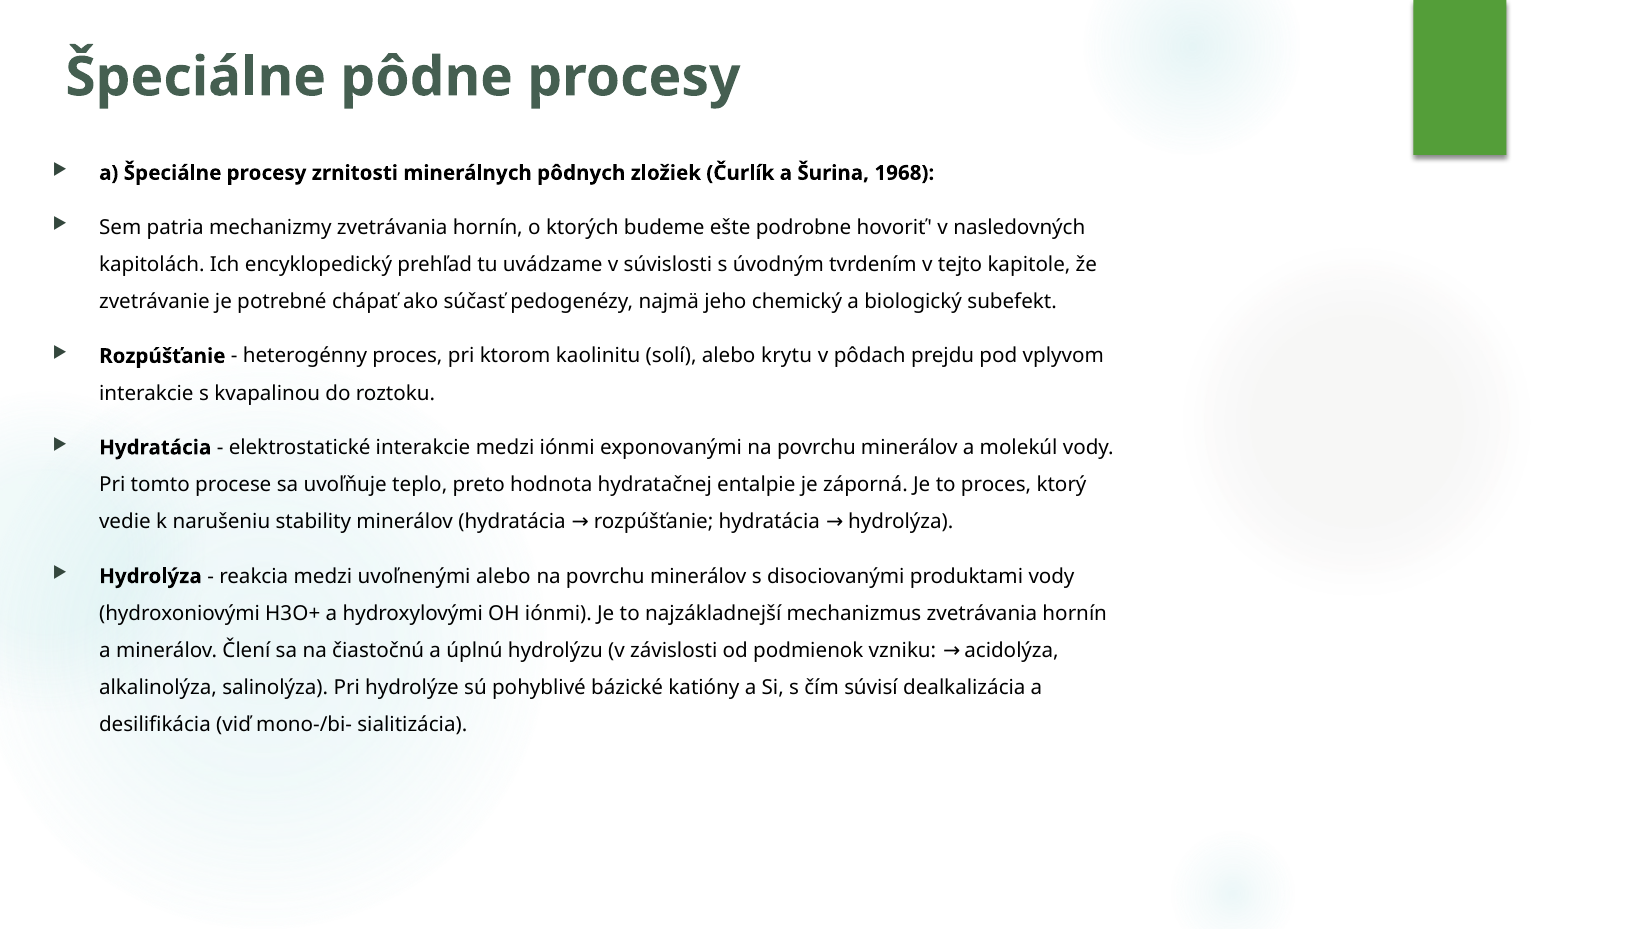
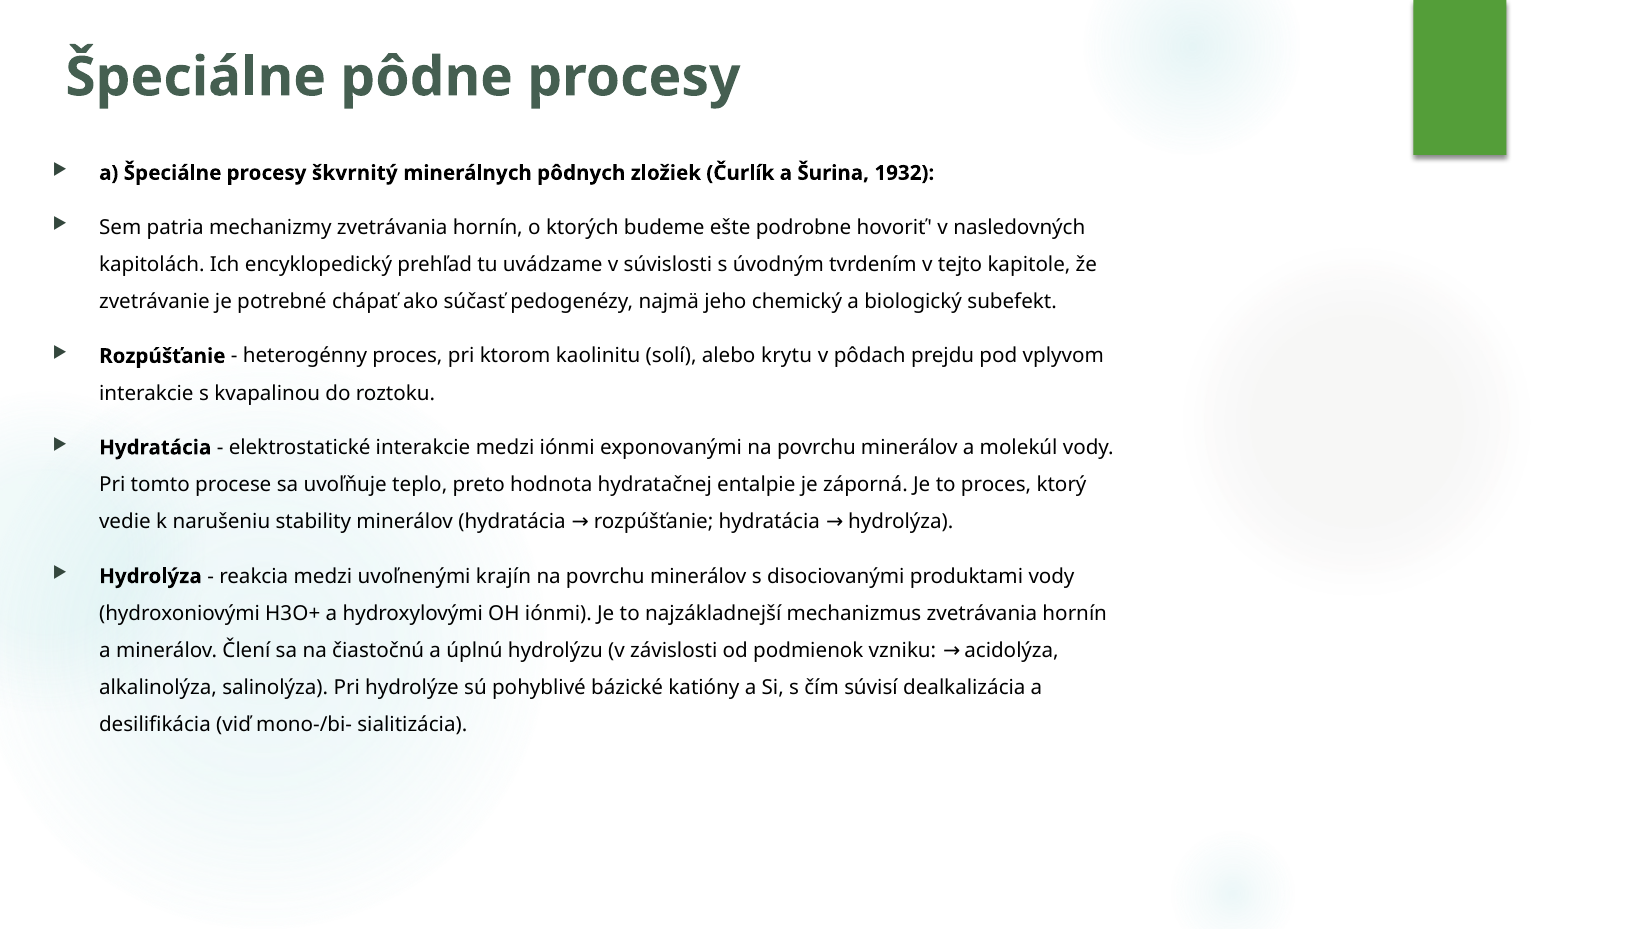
zrnitosti: zrnitosti -> škvrnitý
1968: 1968 -> 1932
uvoľnenými alebo: alebo -> krajín
